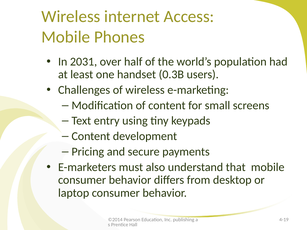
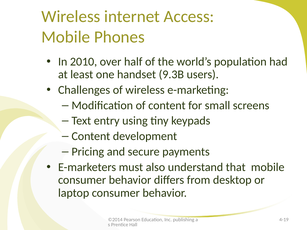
2031: 2031 -> 2010
0.3B: 0.3B -> 9.3B
